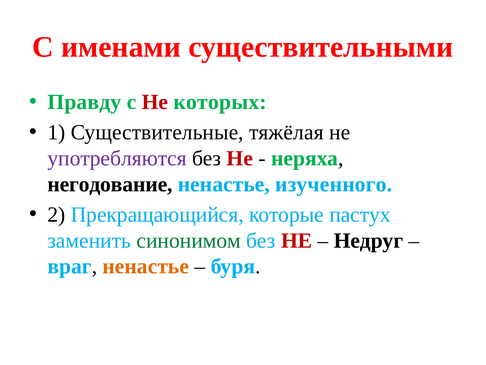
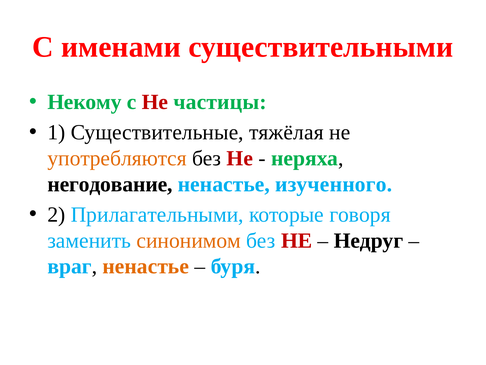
Правду: Правду -> Некому
которых: которых -> частицы
употребляются colour: purple -> orange
Прекращающийся: Прекращающийся -> Прилагательными
пастух: пастух -> говоря
синонимом colour: green -> orange
